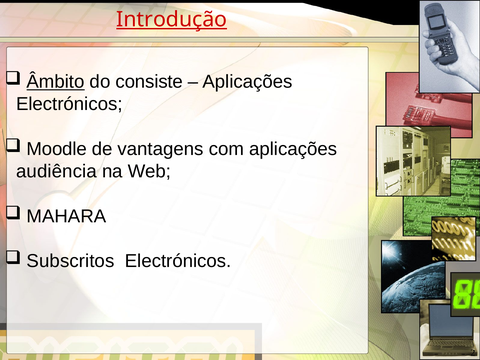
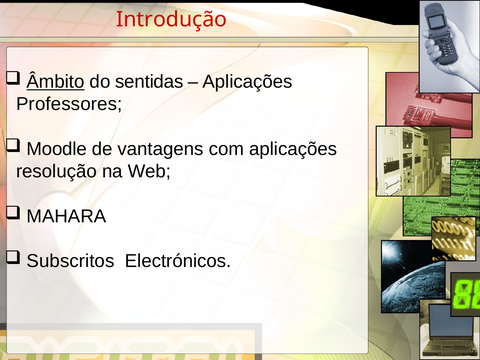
Introdução underline: present -> none
consiste: consiste -> sentidas
Electrónicos at (69, 104): Electrónicos -> Professores
audiência: audiência -> resolução
